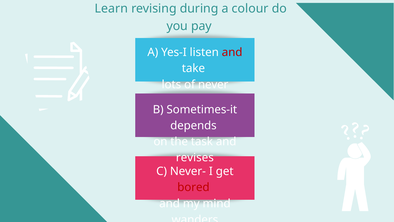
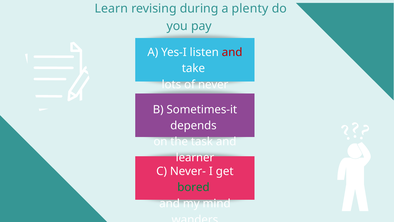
colour: colour -> plenty
revises: revises -> learner
bored colour: red -> green
